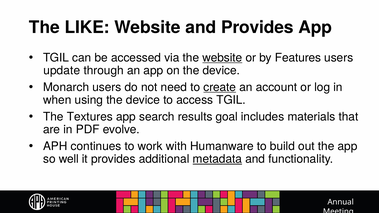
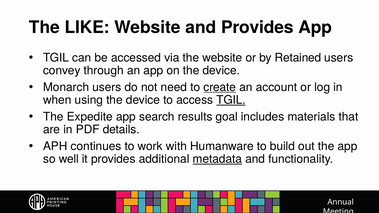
website at (222, 58) underline: present -> none
Features: Features -> Retained
update: update -> convey
TGIL at (231, 100) underline: none -> present
Textures: Textures -> Expedite
evolve: evolve -> details
